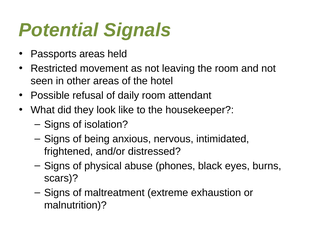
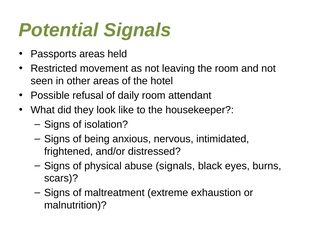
abuse phones: phones -> signals
